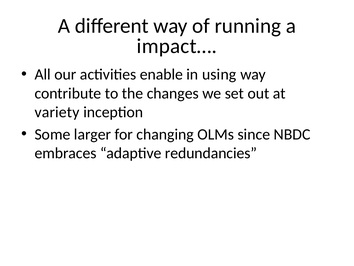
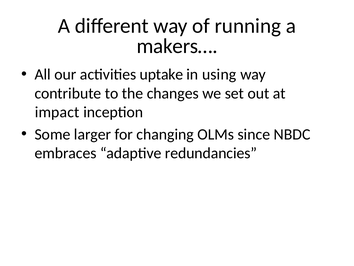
impact…: impact… -> makers…
enable: enable -> uptake
variety: variety -> impact
